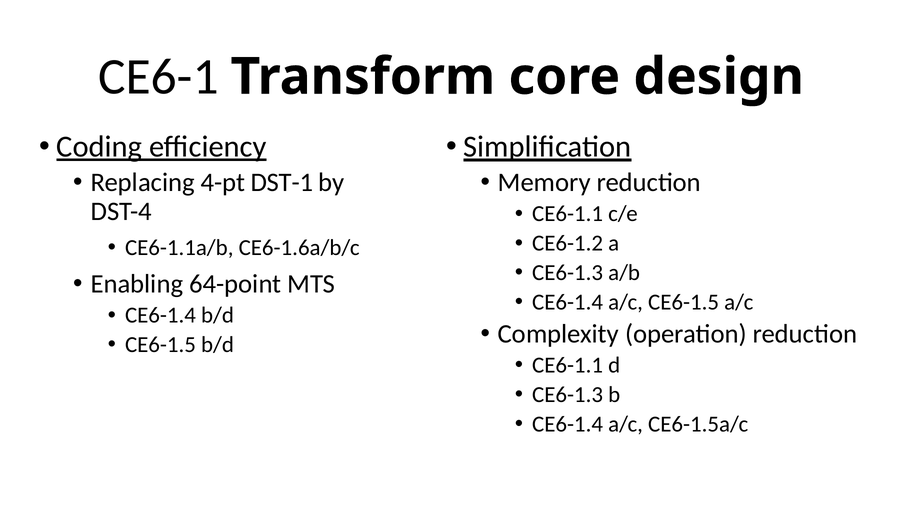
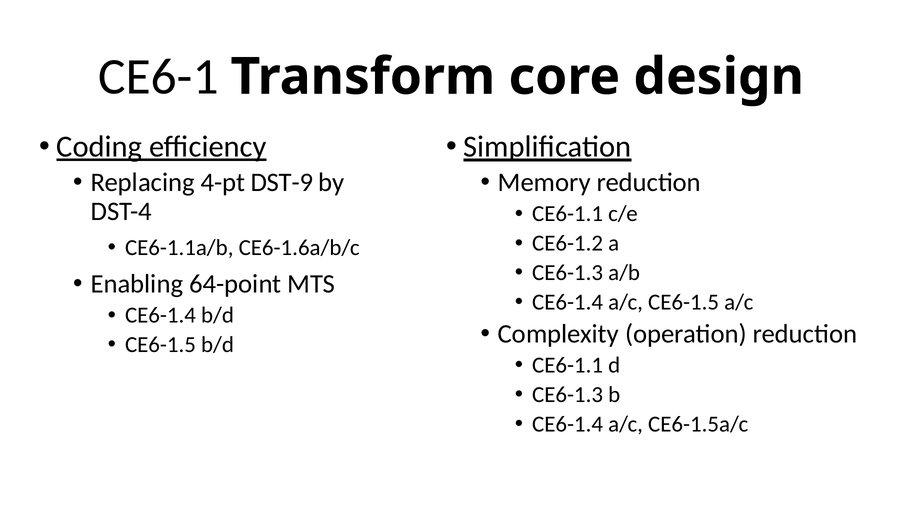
DST-1: DST-1 -> DST-9
